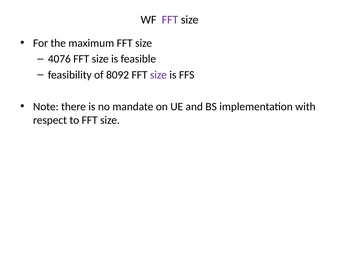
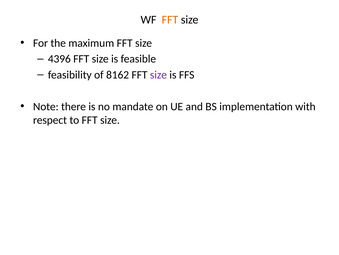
FFT at (170, 20) colour: purple -> orange
4076: 4076 -> 4396
8092: 8092 -> 8162
